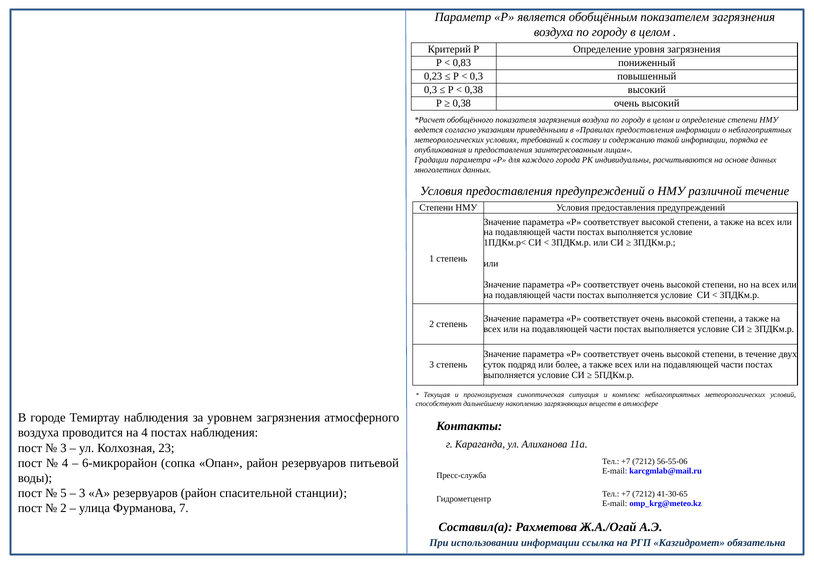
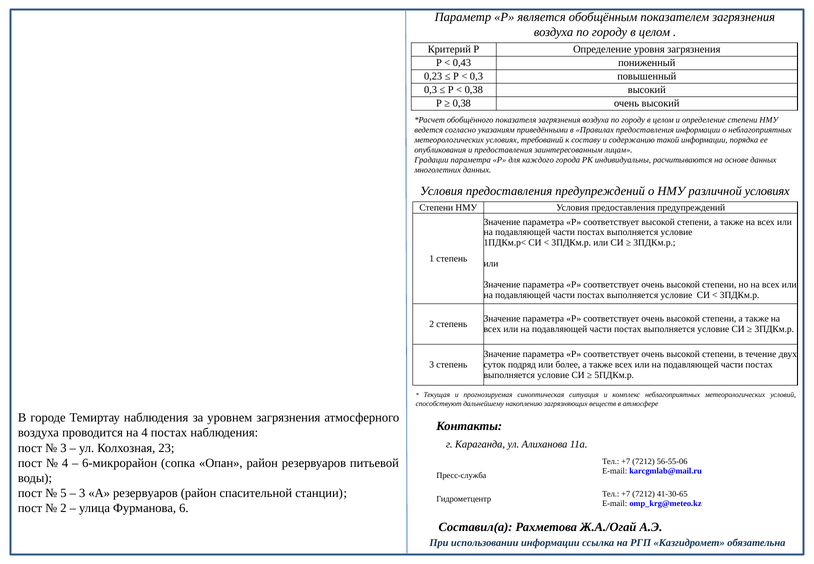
0,83: 0,83 -> 0,43
различной течение: течение -> условиях
7: 7 -> 6
